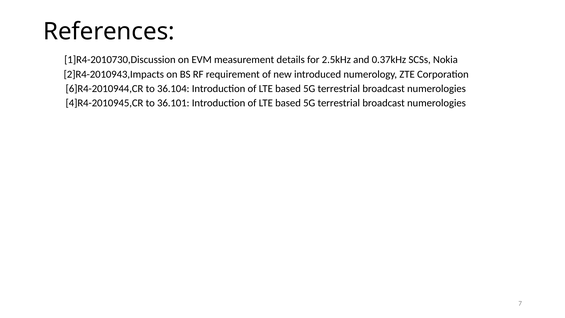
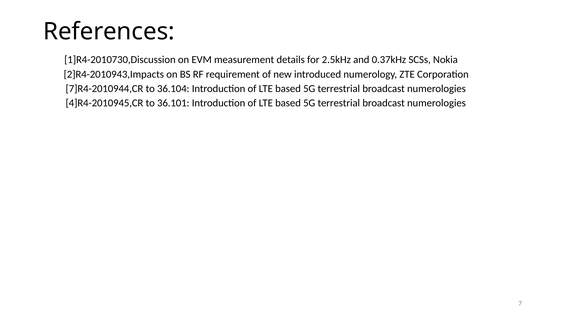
6]R4-2010944,CR: 6]R4-2010944,CR -> 7]R4-2010944,CR
